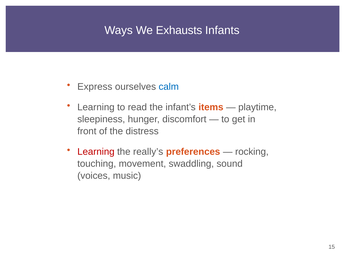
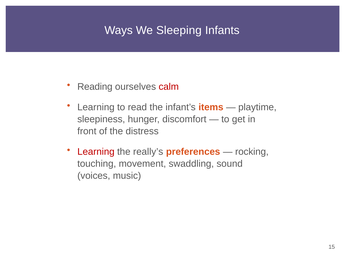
Exhausts: Exhausts -> Sleeping
Express: Express -> Reading
calm colour: blue -> red
